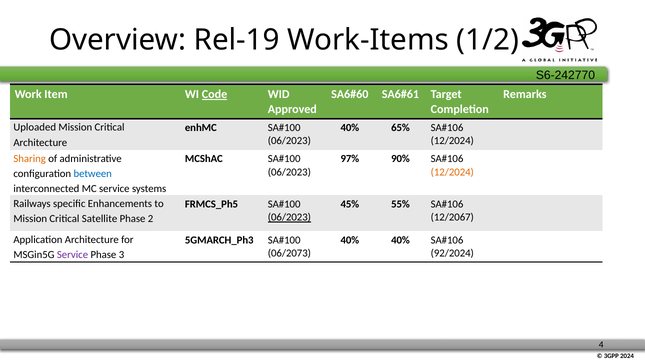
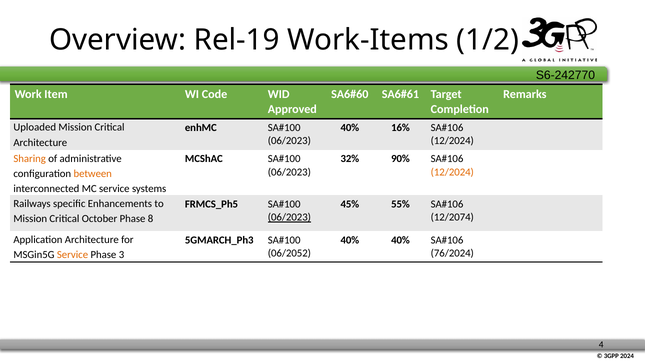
Code underline: present -> none
65%: 65% -> 16%
97%: 97% -> 32%
between colour: blue -> orange
12/2067: 12/2067 -> 12/2074
Satellite: Satellite -> October
2: 2 -> 8
06/2073: 06/2073 -> 06/2052
92/2024: 92/2024 -> 76/2024
Service at (73, 255) colour: purple -> orange
